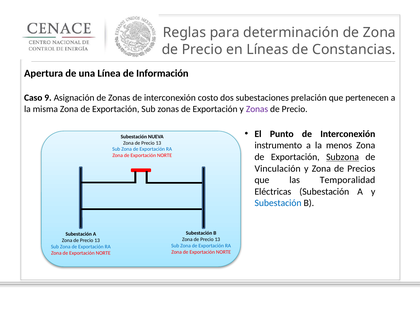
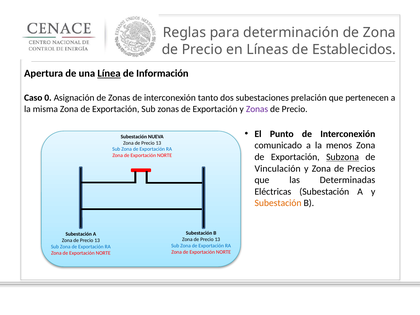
Constancias: Constancias -> Establecidos
Línea underline: none -> present
9: 9 -> 0
costo: costo -> tanto
instrumento: instrumento -> comunicado
Temporalidad: Temporalidad -> Determinadas
Subestación at (278, 203) colour: blue -> orange
